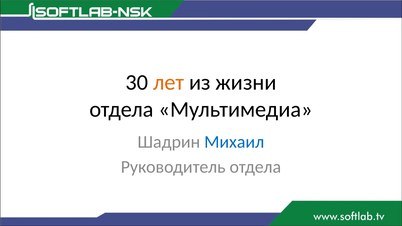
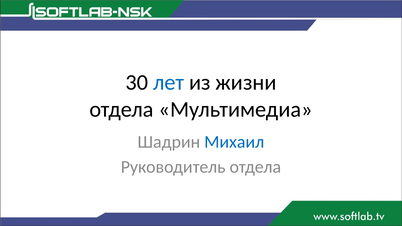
лет colour: orange -> blue
